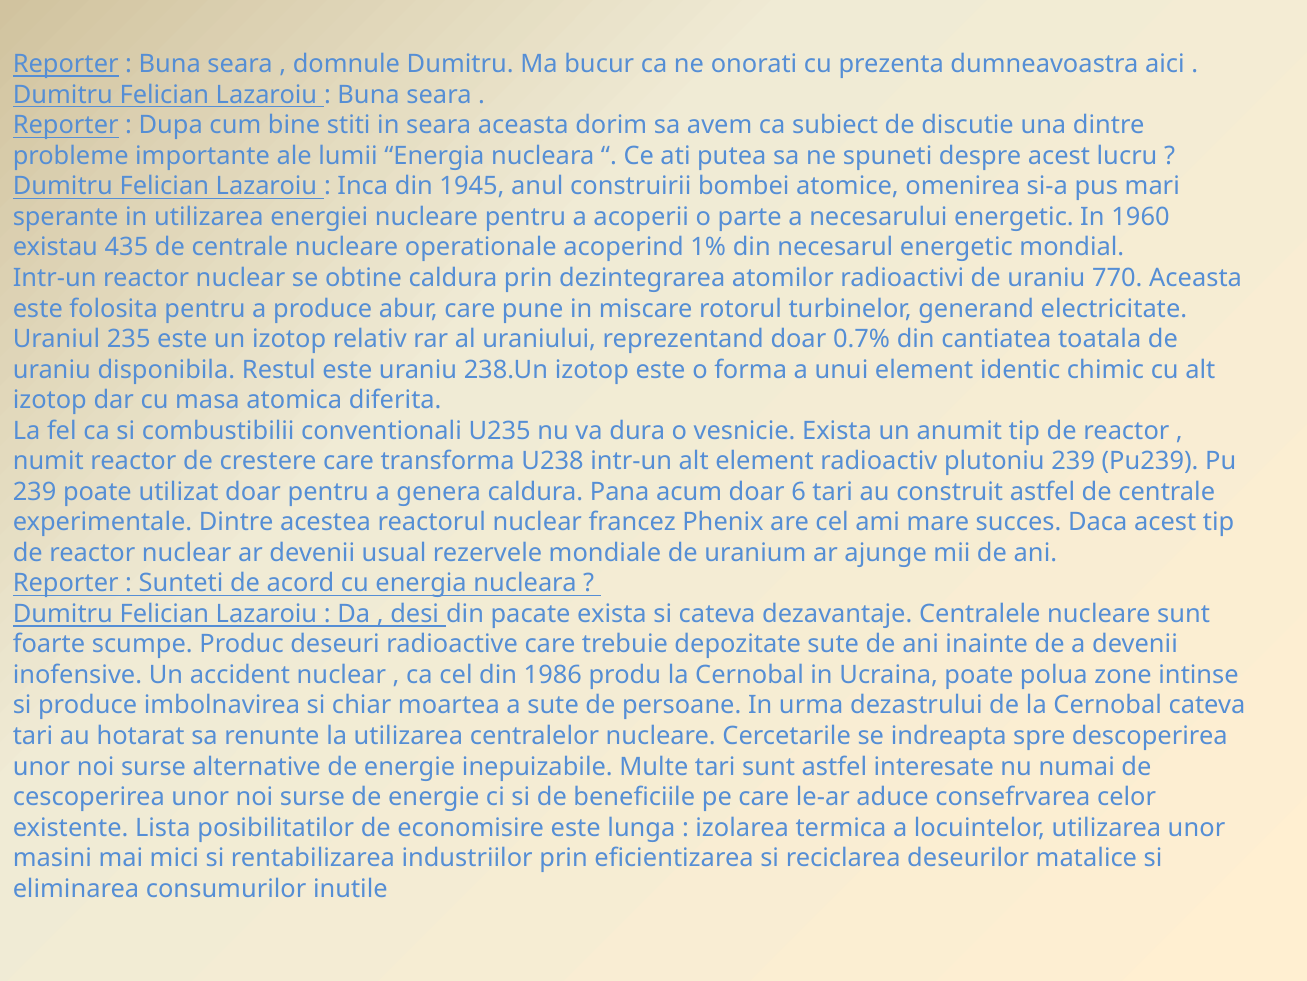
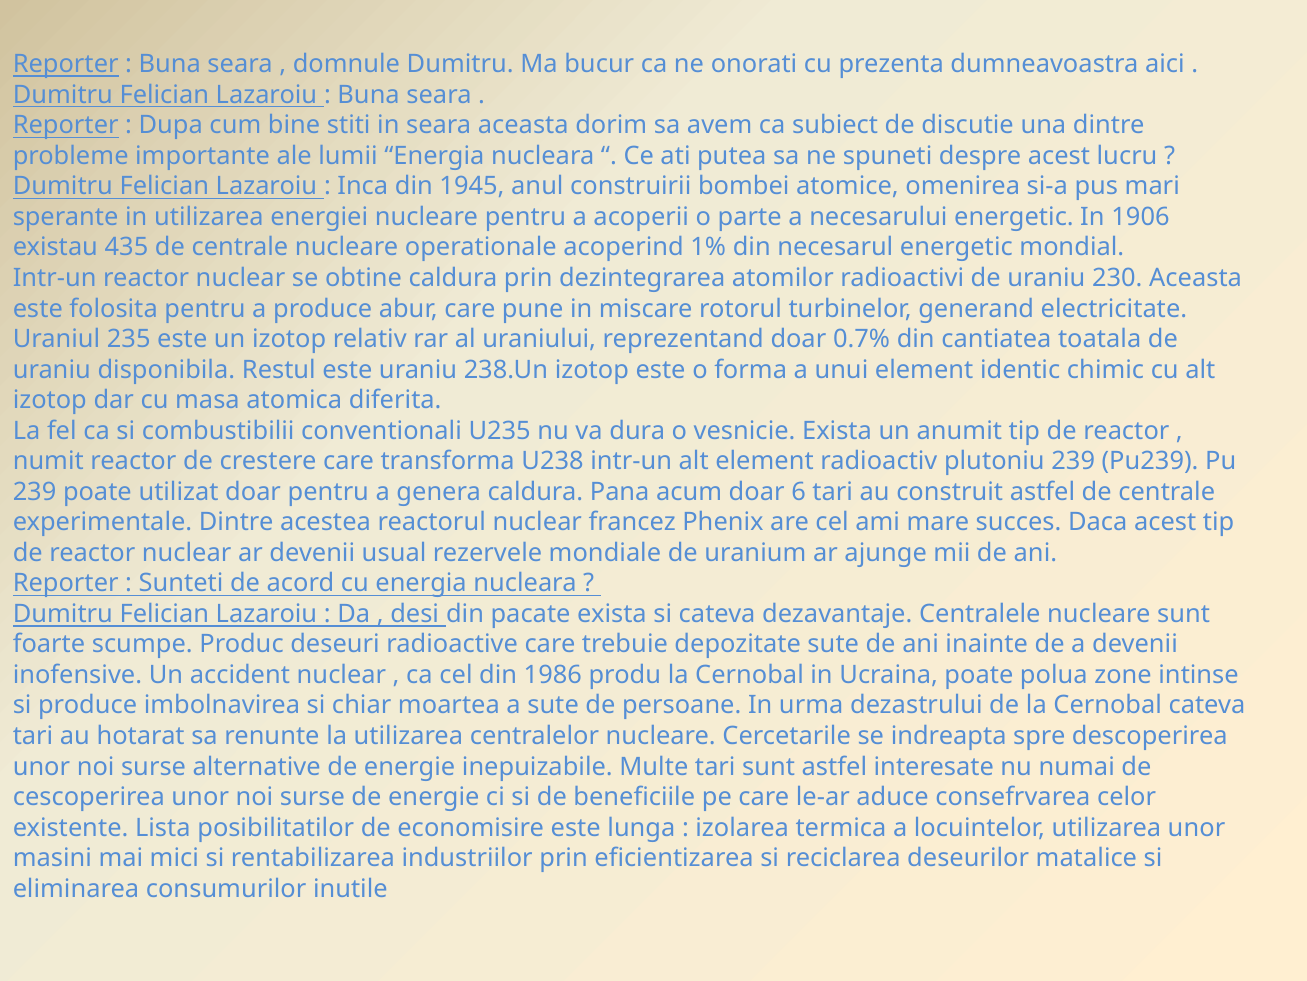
1960: 1960 -> 1906
770: 770 -> 230
